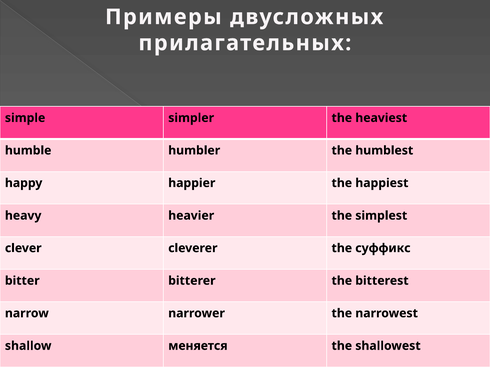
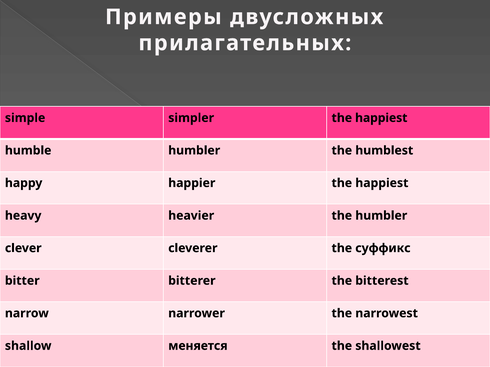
simpler the heaviest: heaviest -> happiest
the simplest: simplest -> humbler
